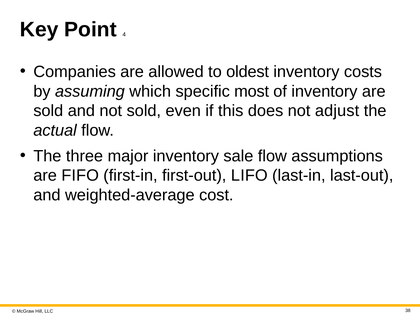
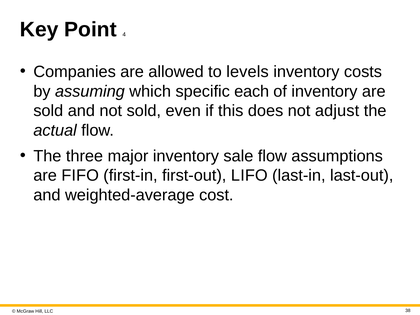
oldest: oldest -> levels
most: most -> each
